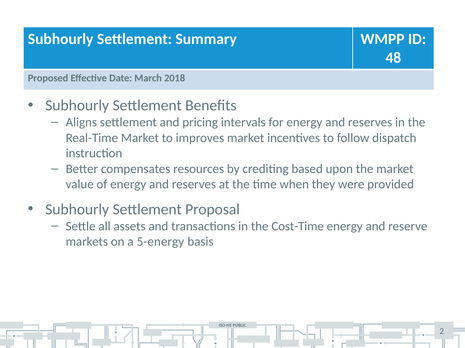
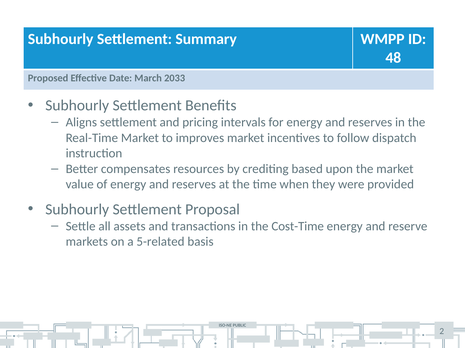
2018: 2018 -> 2033
5-energy: 5-energy -> 5-related
